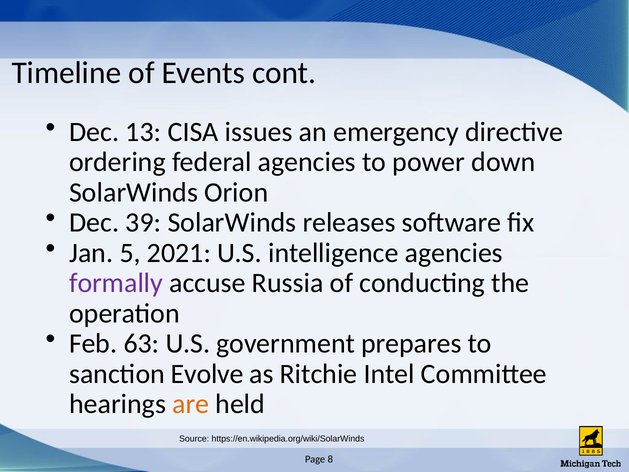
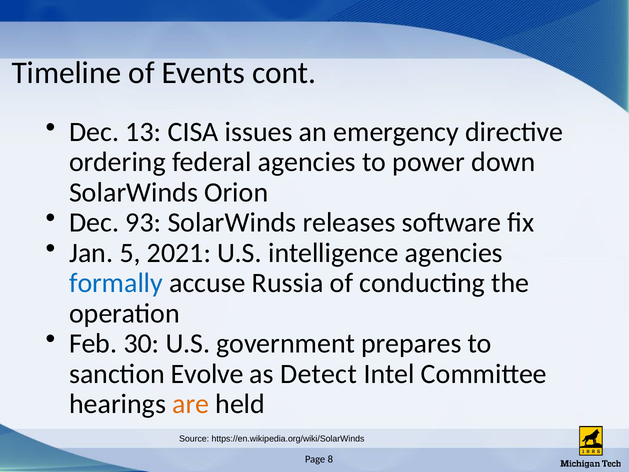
39: 39 -> 93
formally colour: purple -> blue
63: 63 -> 30
Ritchie: Ritchie -> Detect
